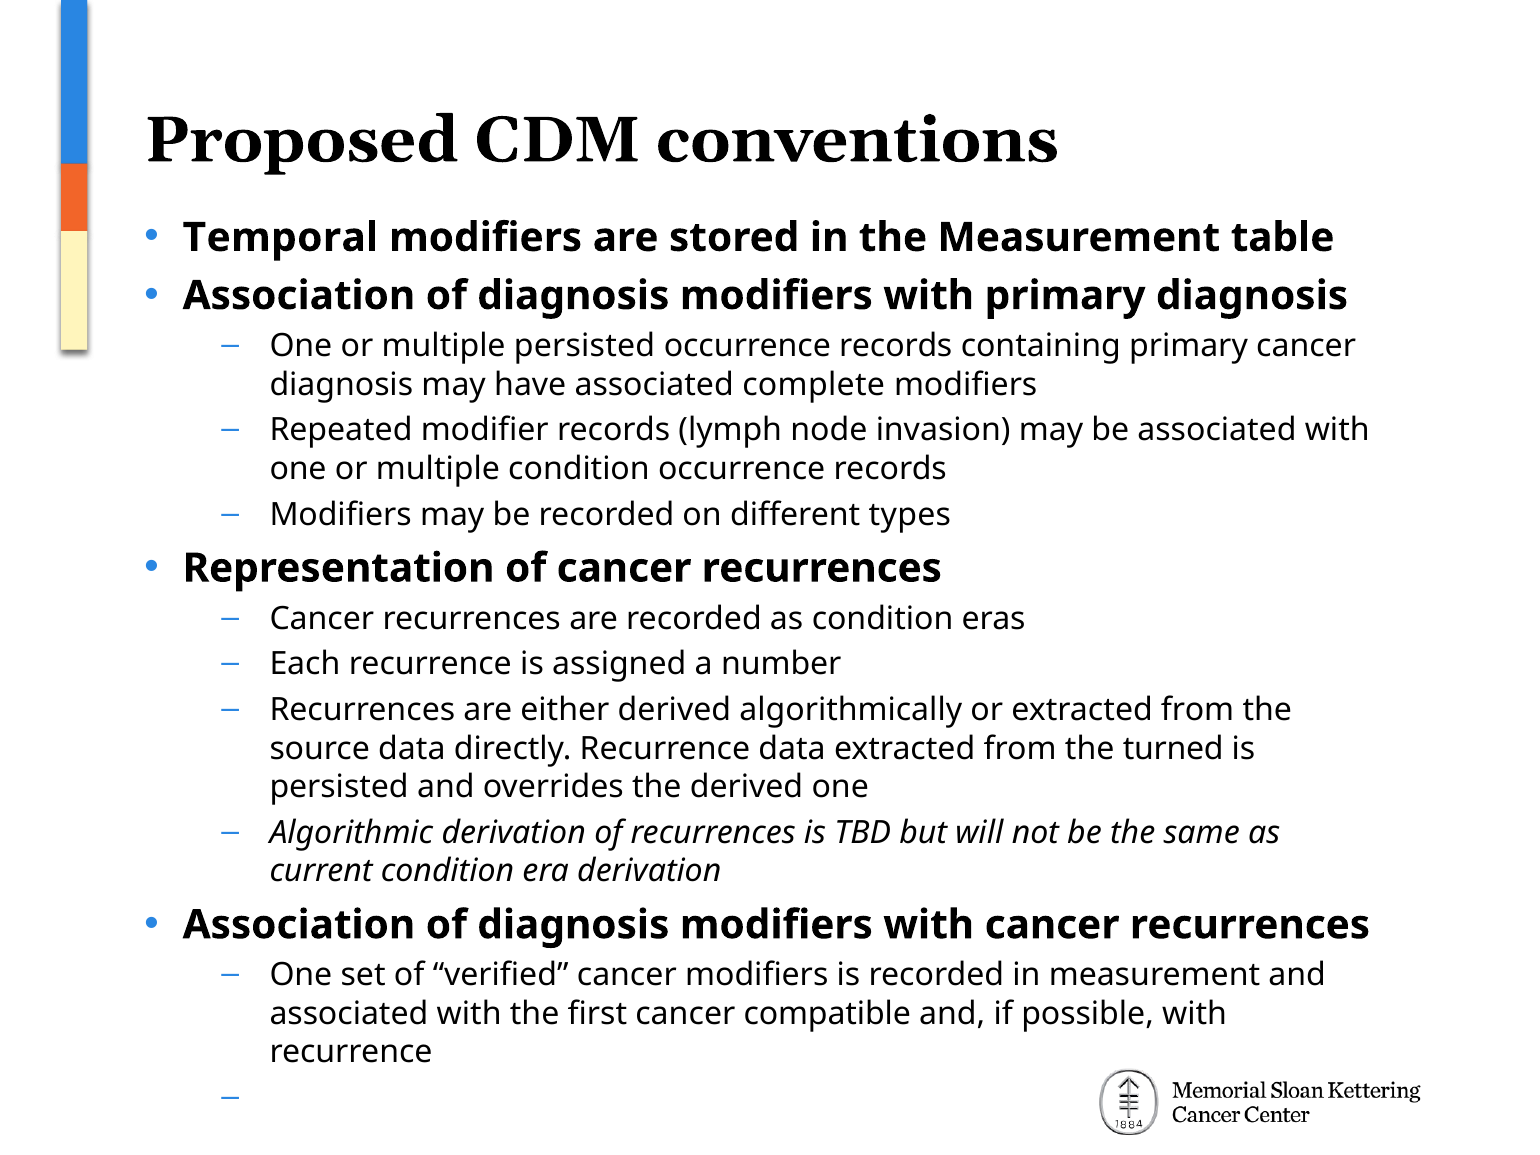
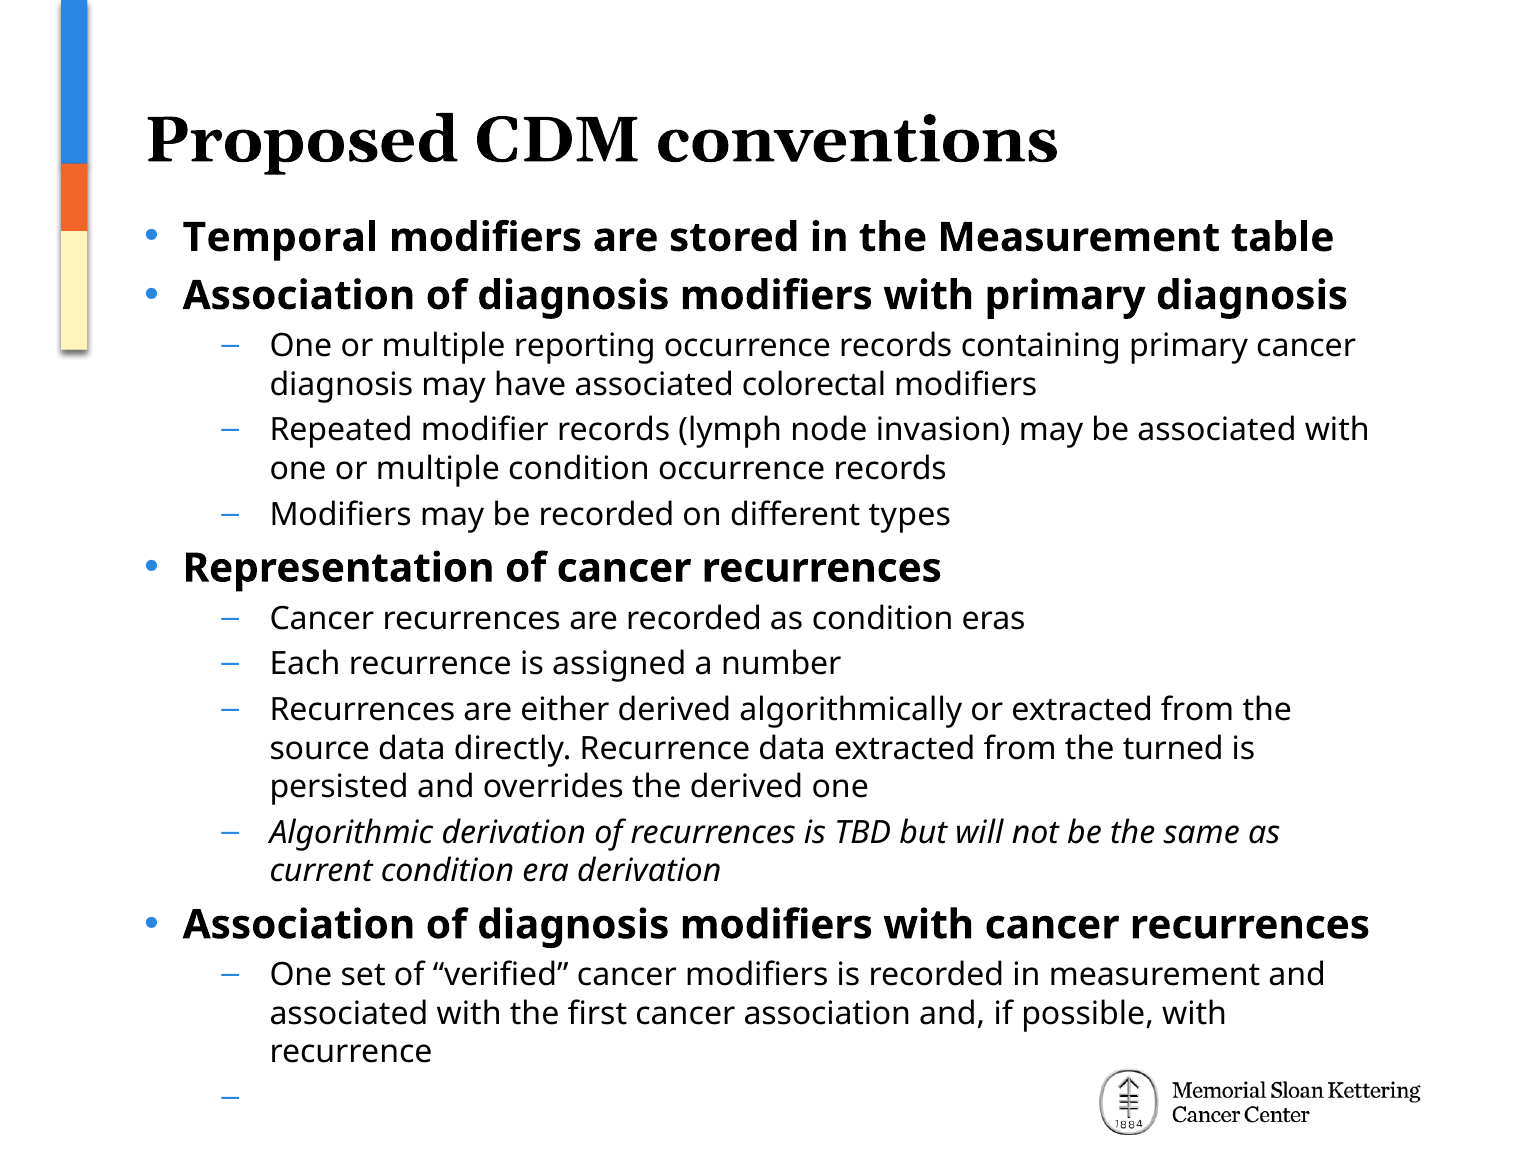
multiple persisted: persisted -> reporting
complete: complete -> colorectal
cancer compatible: compatible -> association
